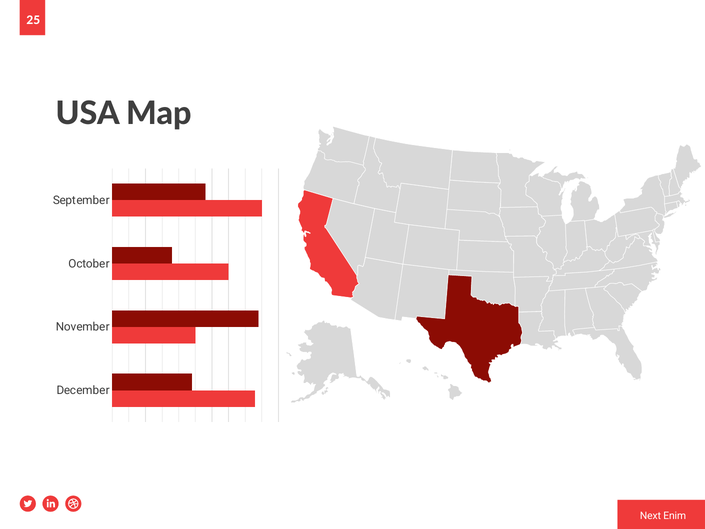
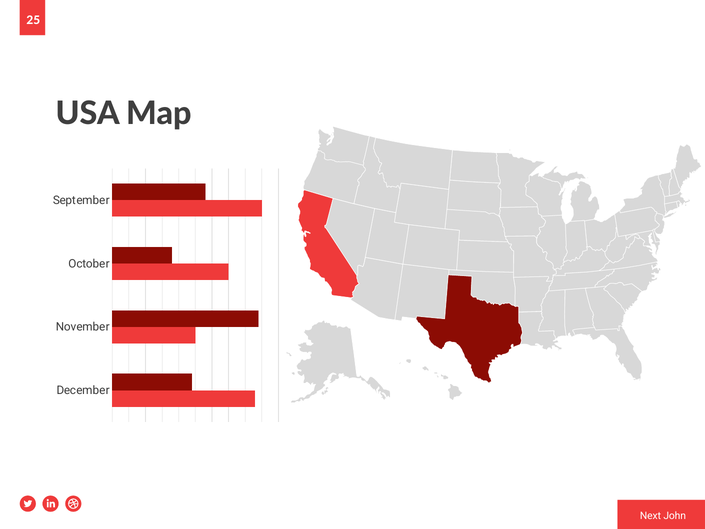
Enim: Enim -> John
